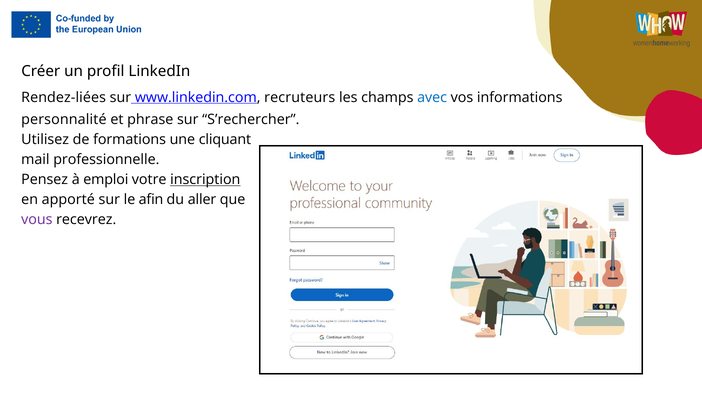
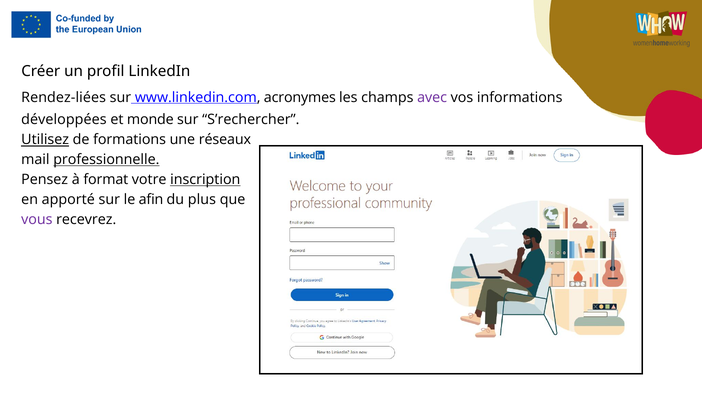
recruteurs: recruteurs -> acronymes
avec colour: blue -> purple
personnalité: personnalité -> développées
phrase: phrase -> monde
Utilisez underline: none -> present
cliquant: cliquant -> réseaux
professionnelle underline: none -> present
emploi: emploi -> format
aller: aller -> plus
